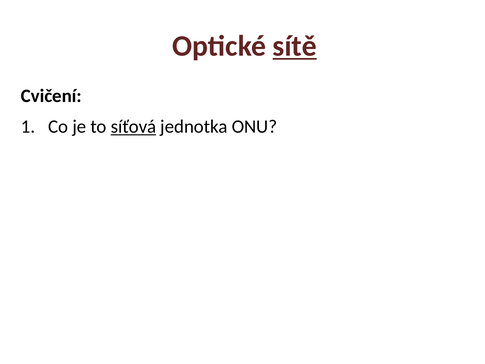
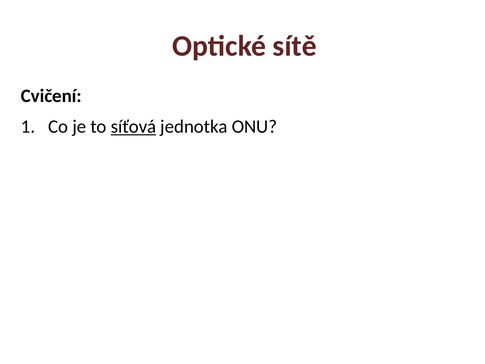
sítě underline: present -> none
